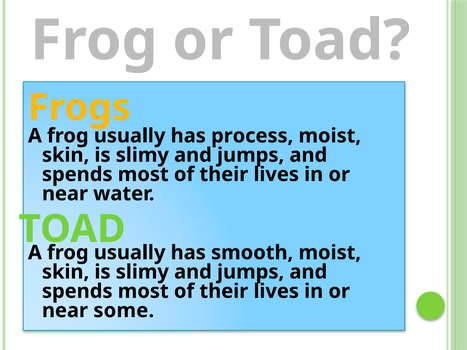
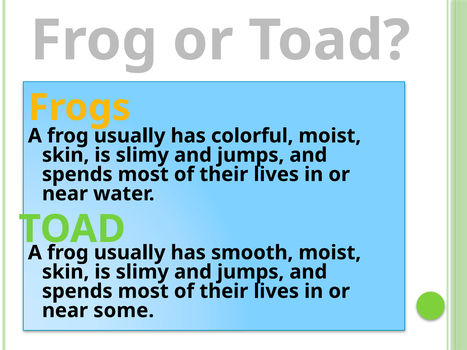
process: process -> colorful
